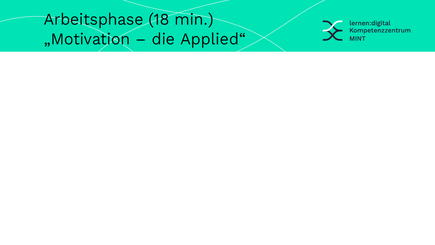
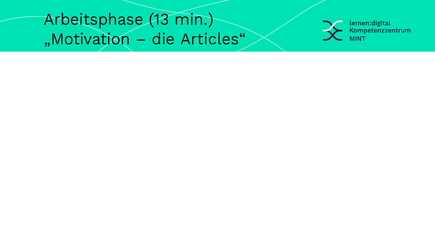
18: 18 -> 13
Applied“: Applied“ -> Articles“
